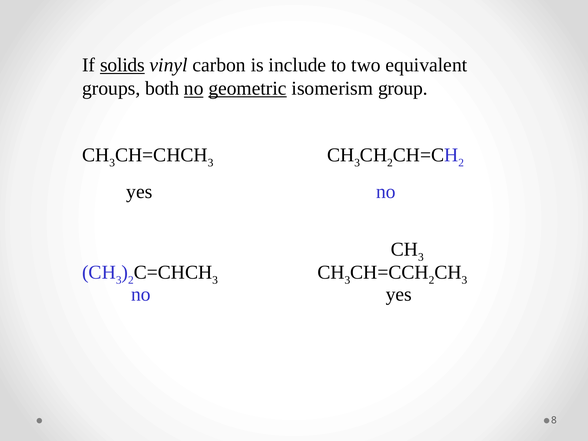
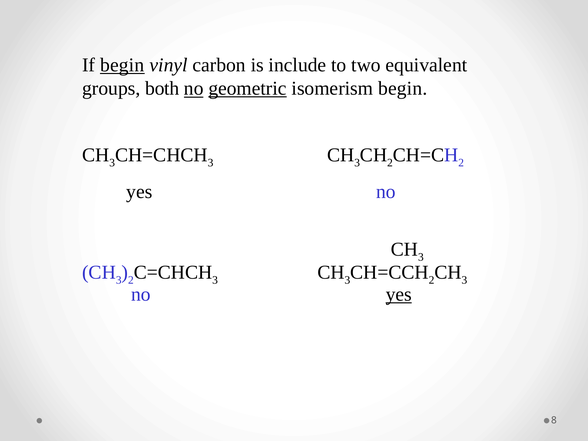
If solids: solids -> begin
isomerism group: group -> begin
yes at (399, 294) underline: none -> present
